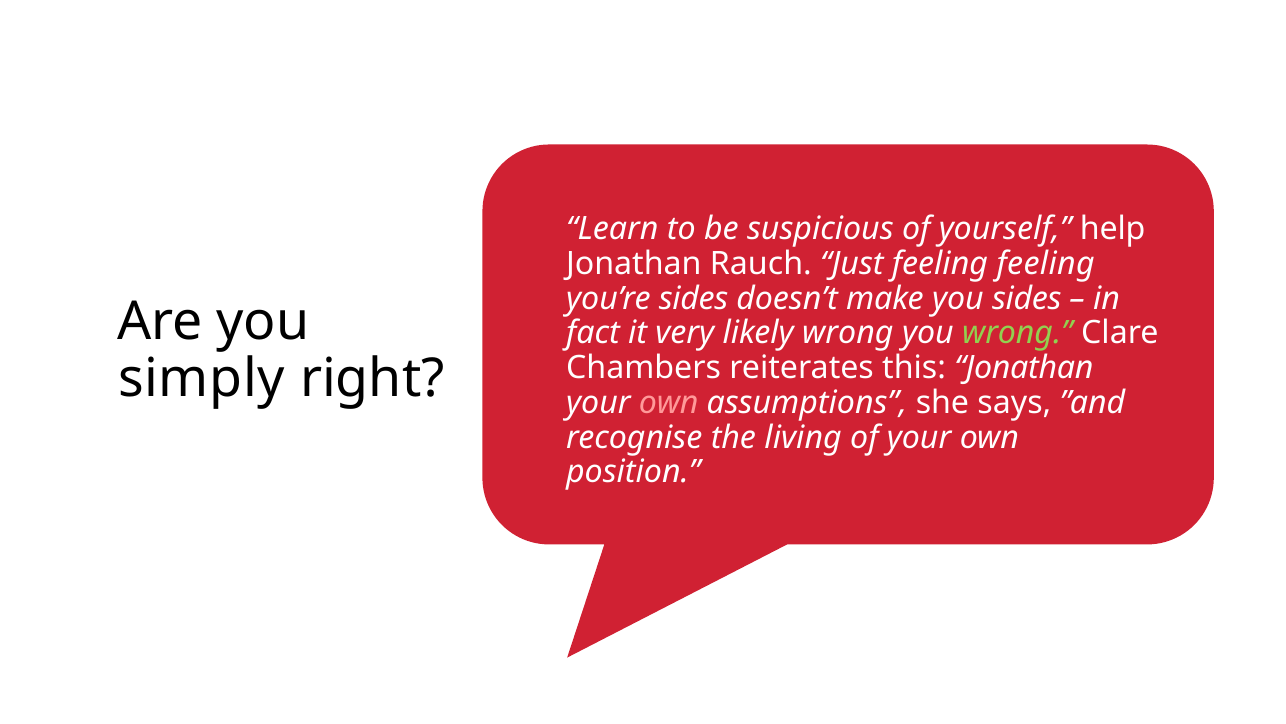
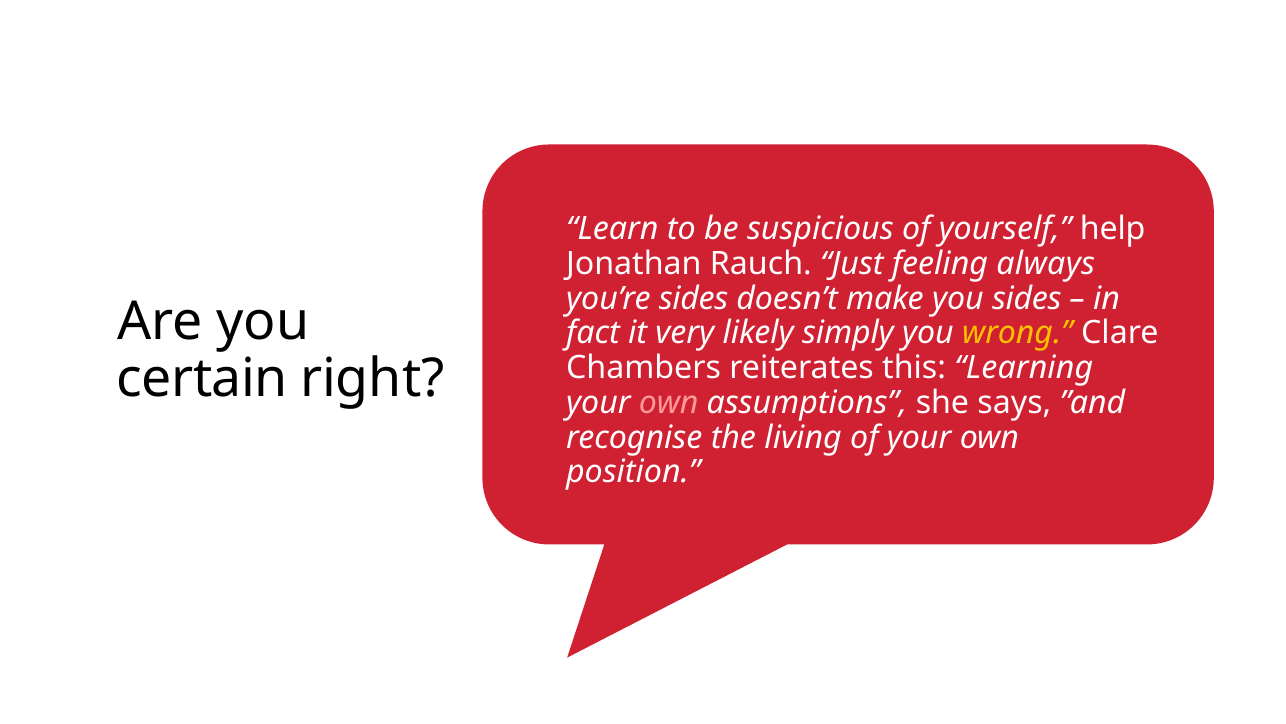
feeling feeling: feeling -> always
likely wrong: wrong -> simply
wrong at (1017, 333) colour: light green -> yellow
this Jonathan: Jonathan -> Learning
simply: simply -> certain
